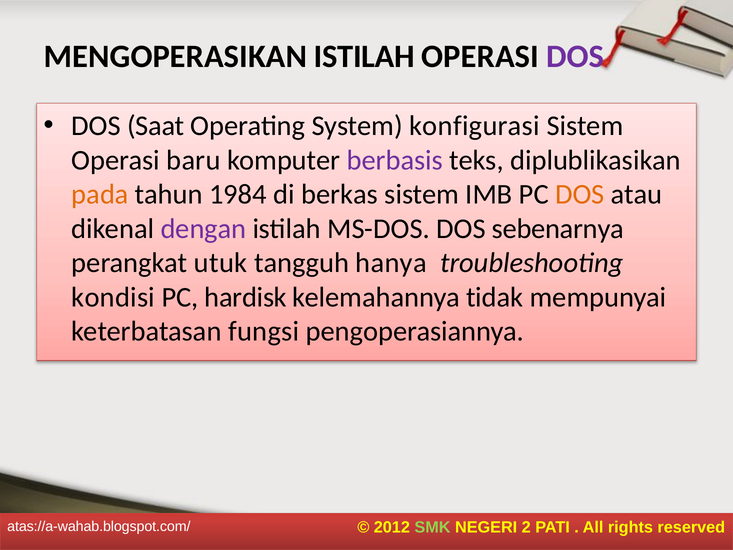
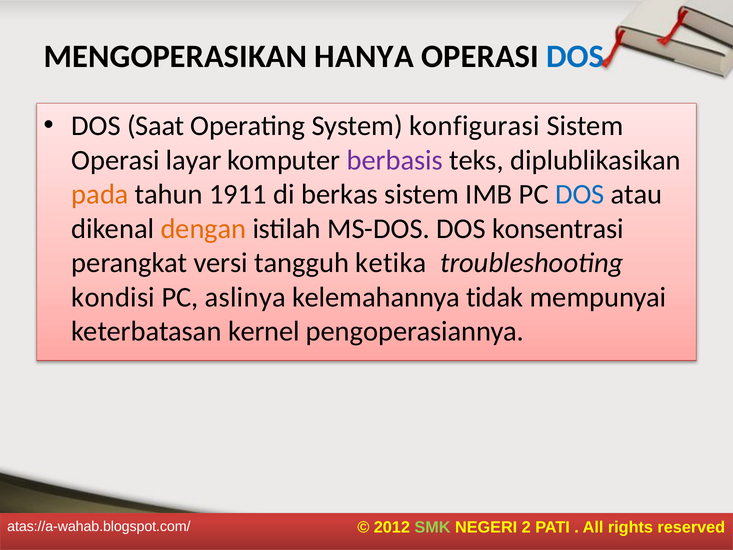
MENGOPERASIKAN ISTILAH: ISTILAH -> HANYA
DOS at (575, 56) colour: purple -> blue
baru: baru -> layar
1984: 1984 -> 1911
DOS at (580, 194) colour: orange -> blue
dengan colour: purple -> orange
sebenarnya: sebenarnya -> konsentrasi
utuk: utuk -> versi
hanya: hanya -> ketika
hardisk: hardisk -> aslinya
fungsi: fungsi -> kernel
